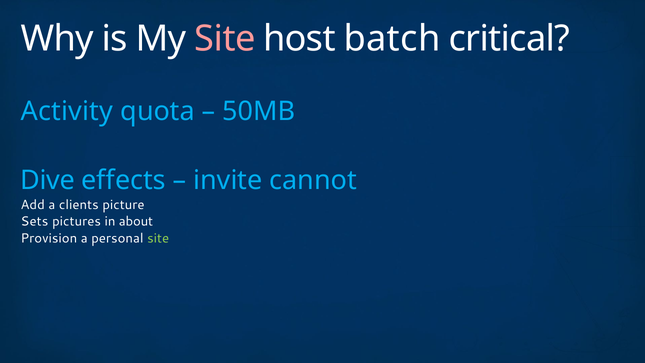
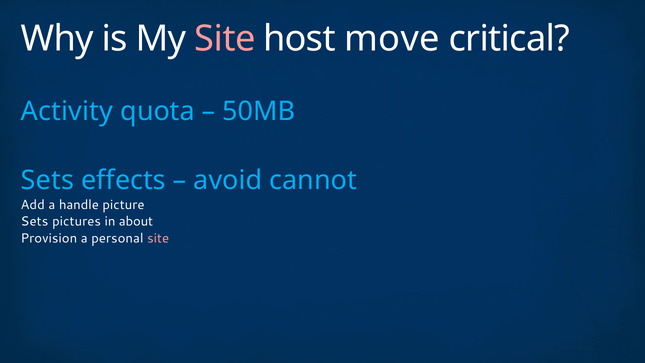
batch: batch -> move
Dive at (48, 180): Dive -> Sets
invite: invite -> avoid
clients: clients -> handle
site at (158, 238) colour: light green -> pink
